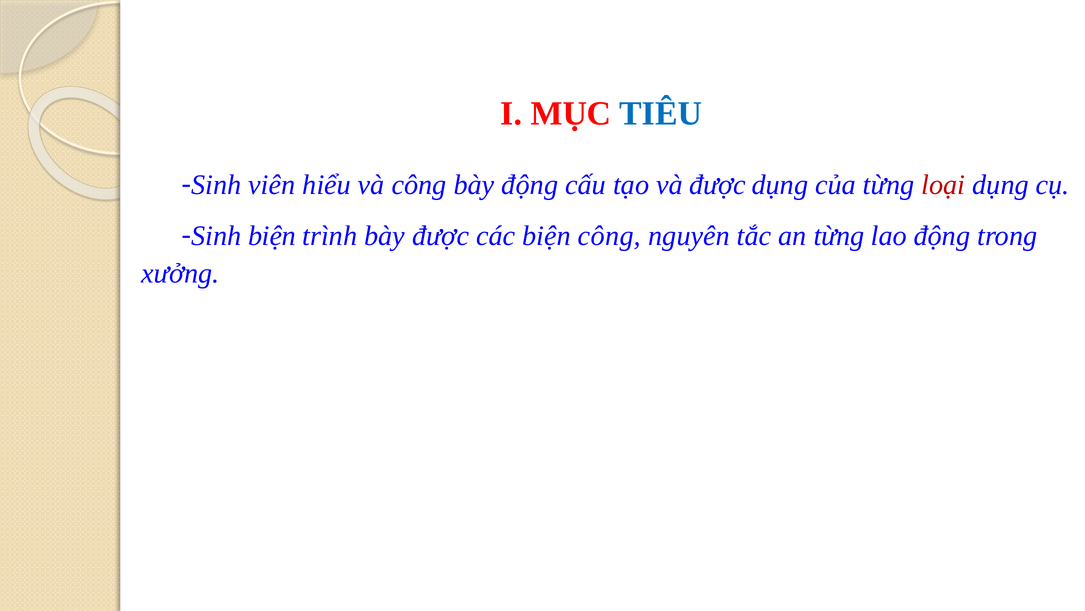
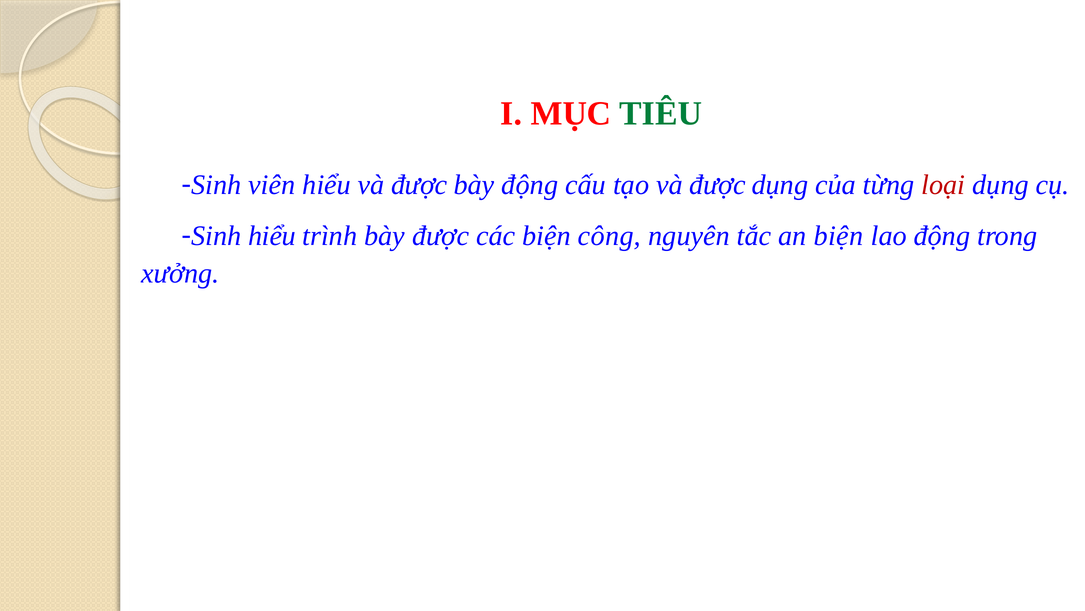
TIÊU colour: blue -> green
hiểu và công: công -> được
Sinh biện: biện -> hiểu
an từng: từng -> biện
